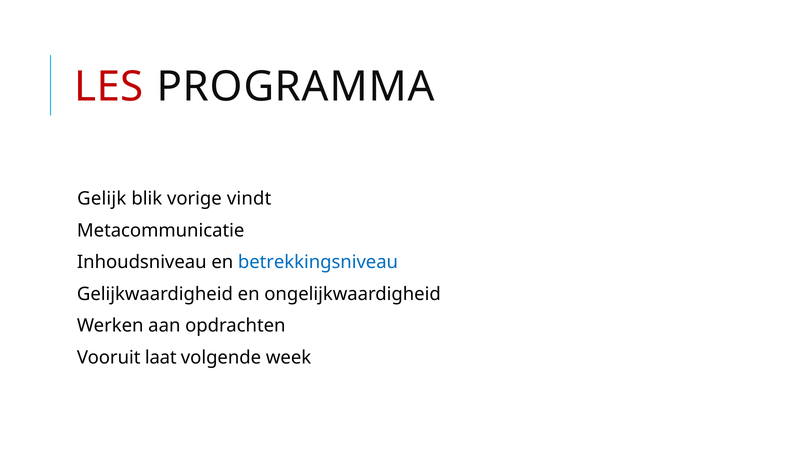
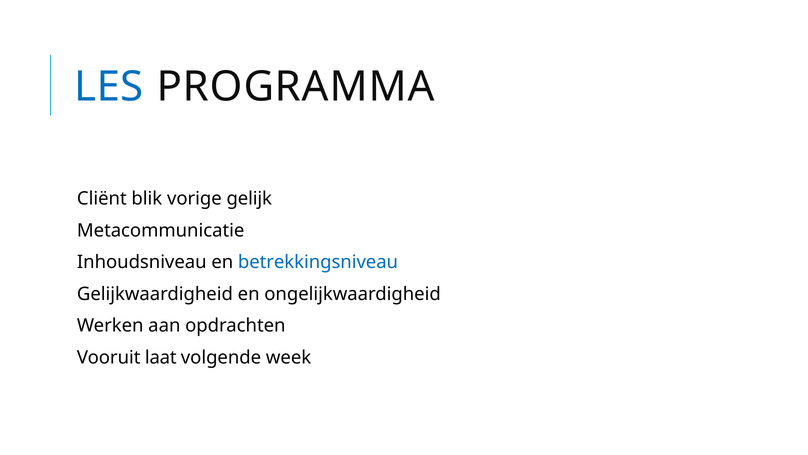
LES colour: red -> blue
Gelijk: Gelijk -> Cliënt
vindt: vindt -> gelijk
